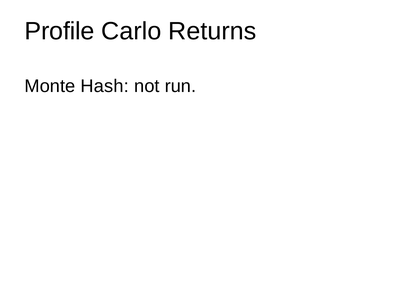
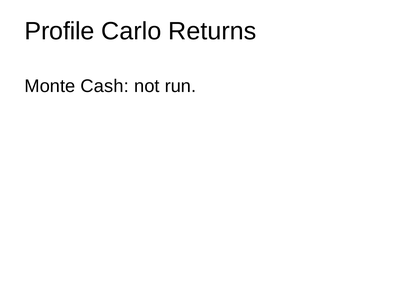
Hash: Hash -> Cash
